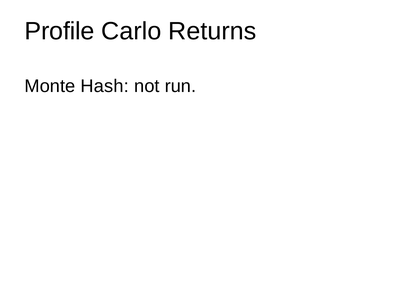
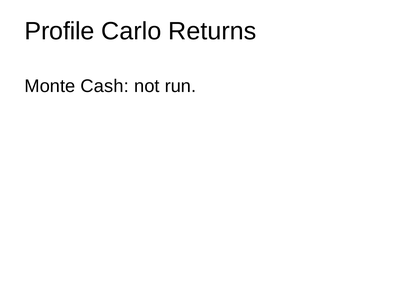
Hash: Hash -> Cash
